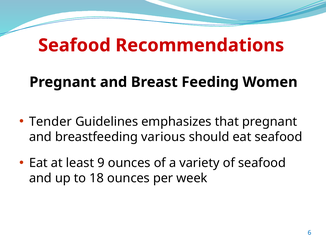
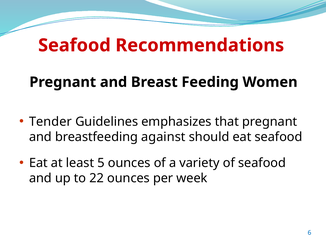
various: various -> against
9: 9 -> 5
18: 18 -> 22
